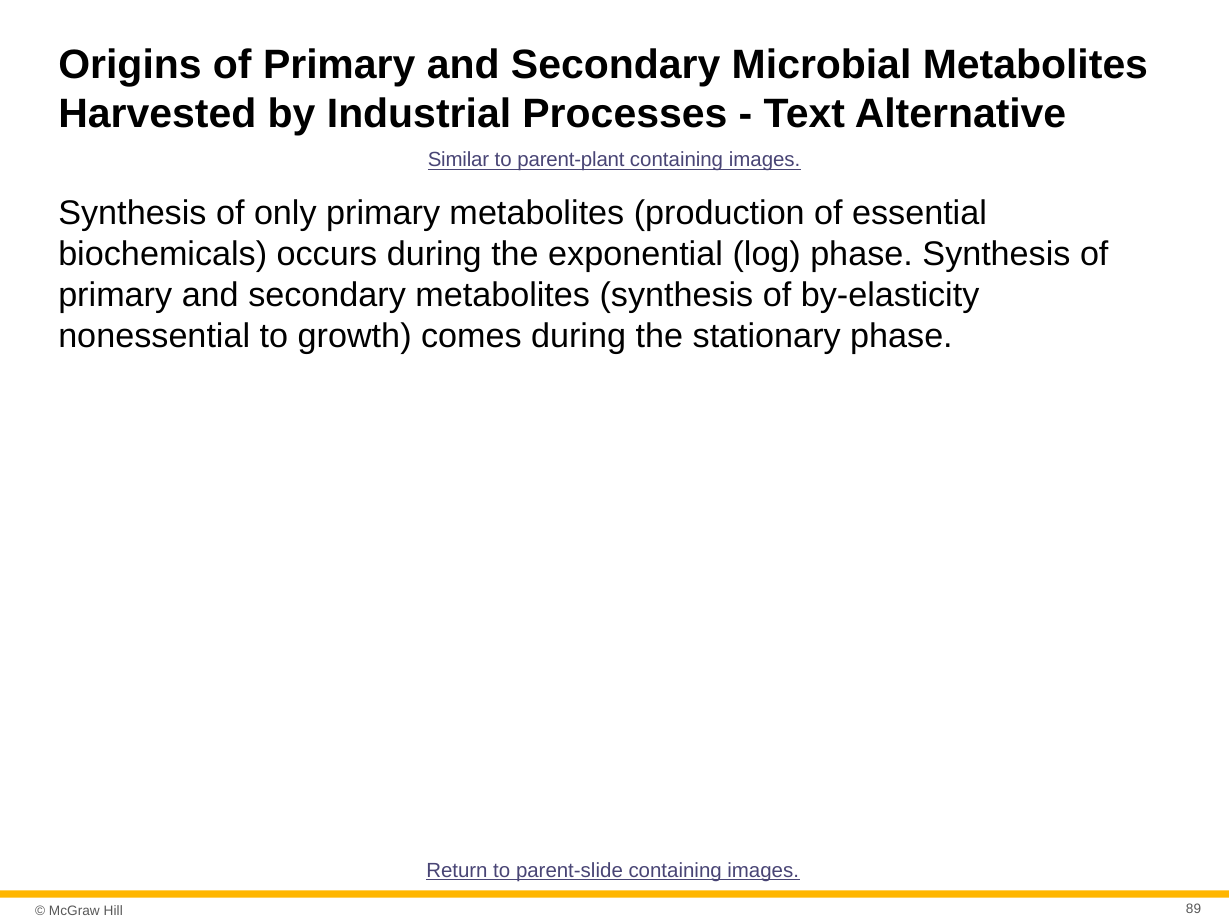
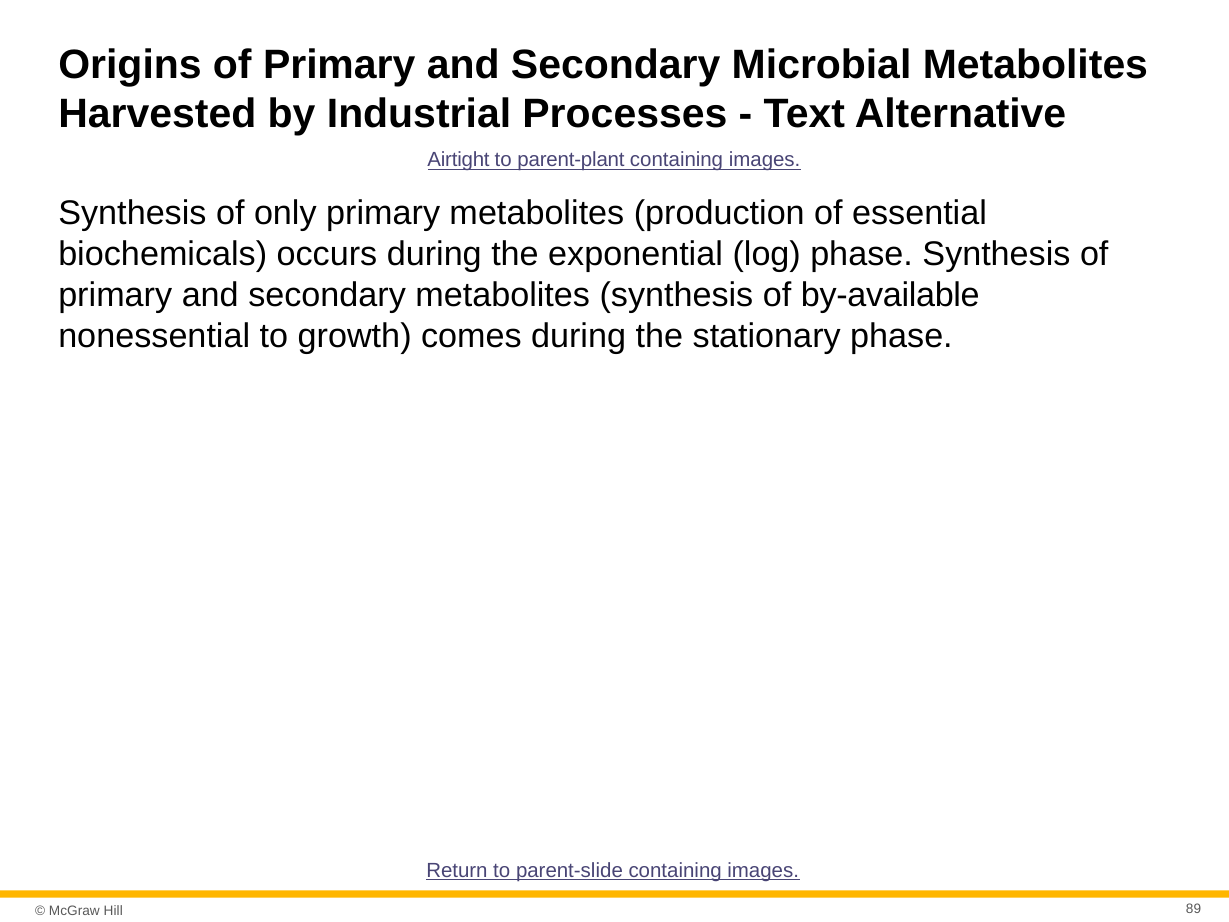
Similar: Similar -> Airtight
by-elasticity: by-elasticity -> by-available
